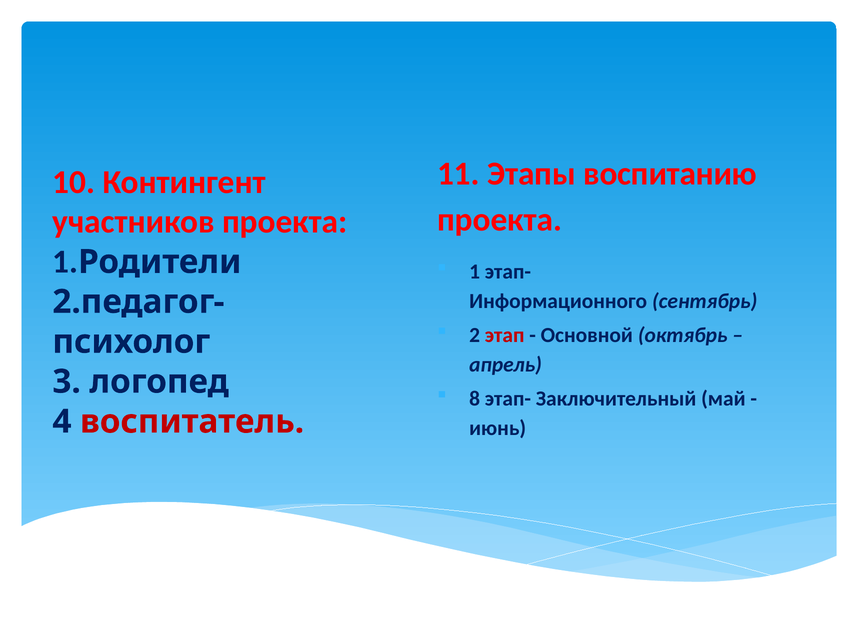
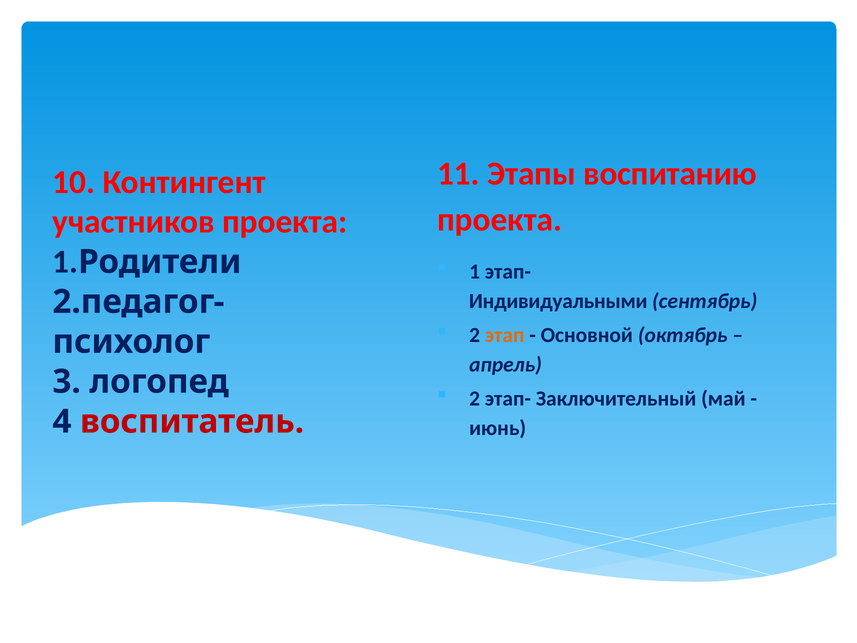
Информационного: Информационного -> Индивидуальными
этап colour: red -> orange
8 at (475, 399): 8 -> 2
